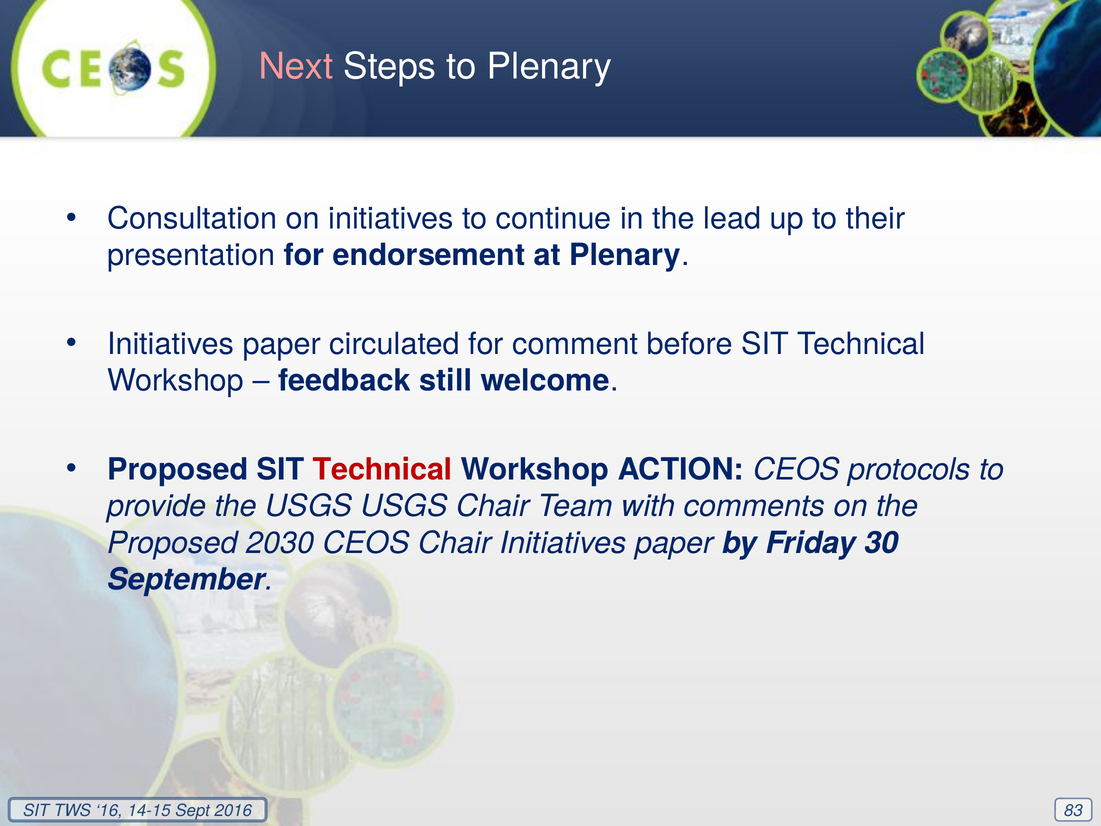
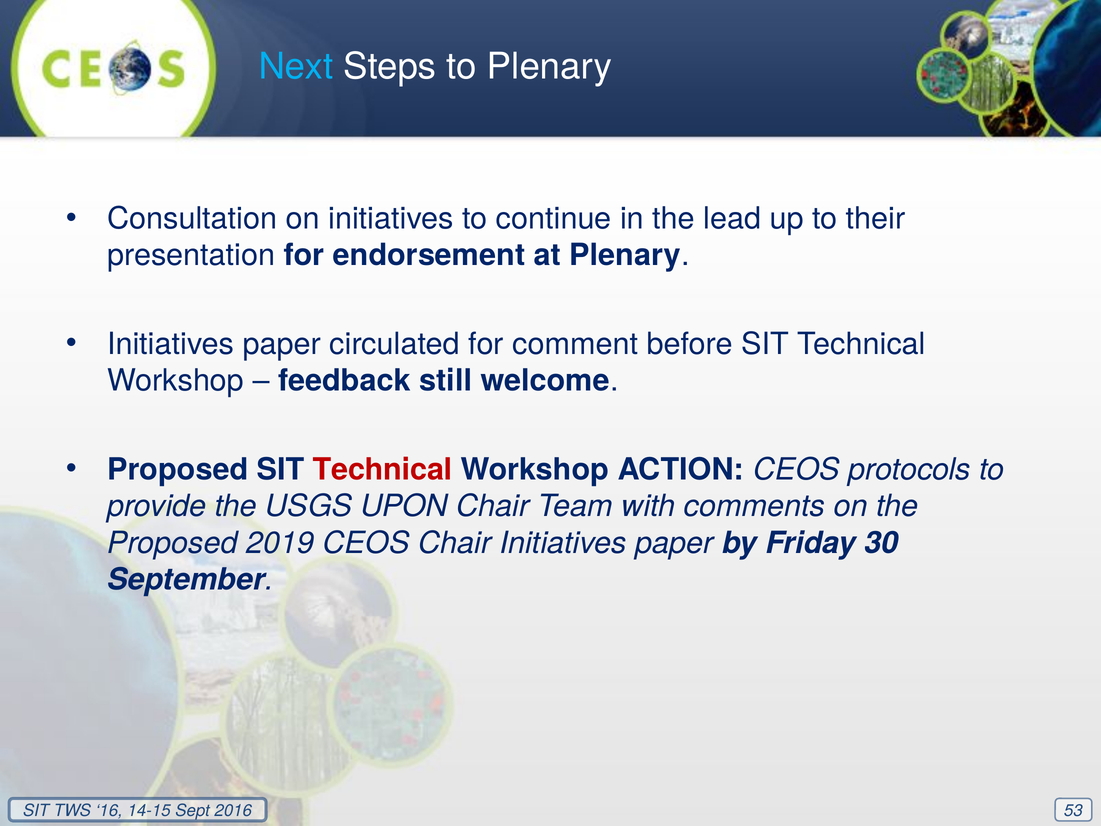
Next colour: pink -> light blue
USGS USGS: USGS -> UPON
2030: 2030 -> 2019
83: 83 -> 53
